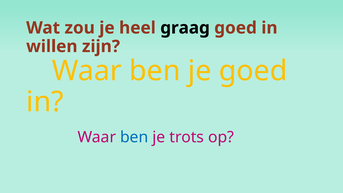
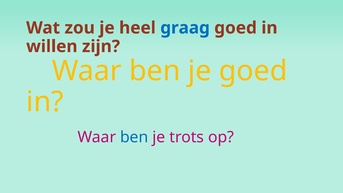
graag colour: black -> blue
